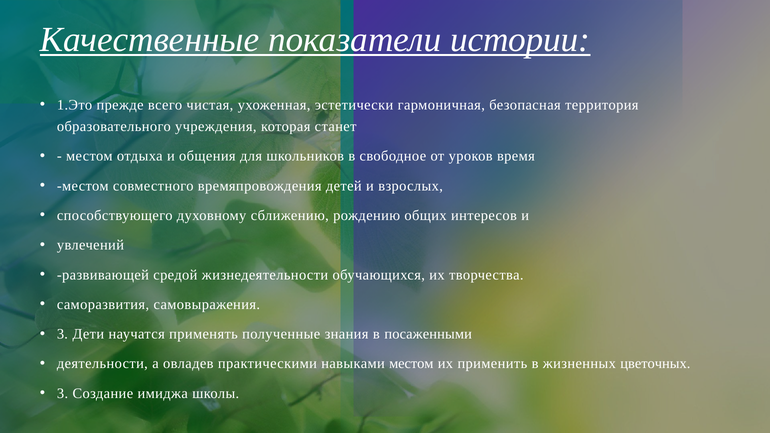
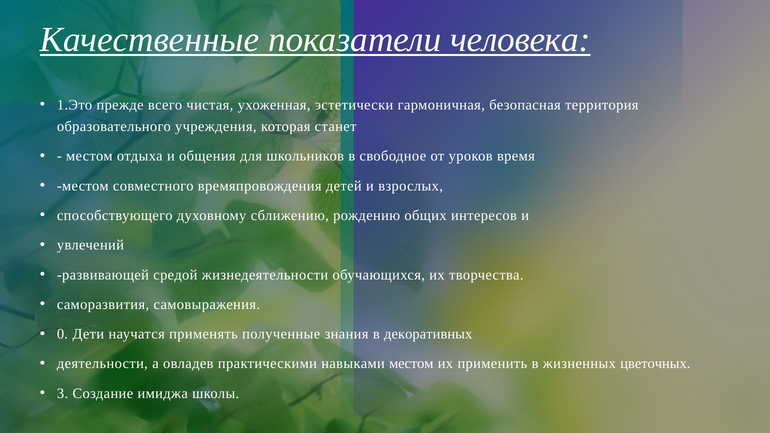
истории: истории -> человека
3 at (62, 334): 3 -> 0
посаженными: посаженными -> декоративных
